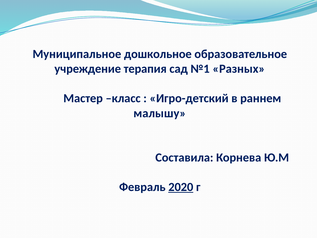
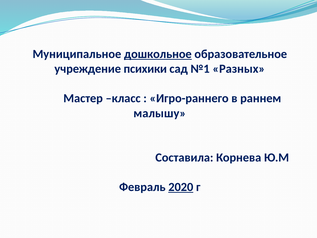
дошкольное underline: none -> present
терапия: терапия -> психики
Игро-детский: Игро-детский -> Игро-раннего
